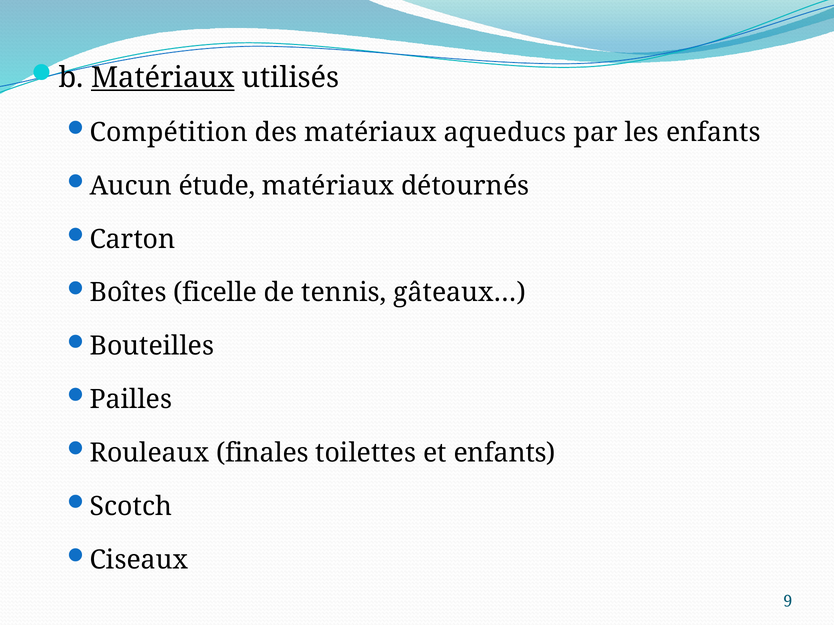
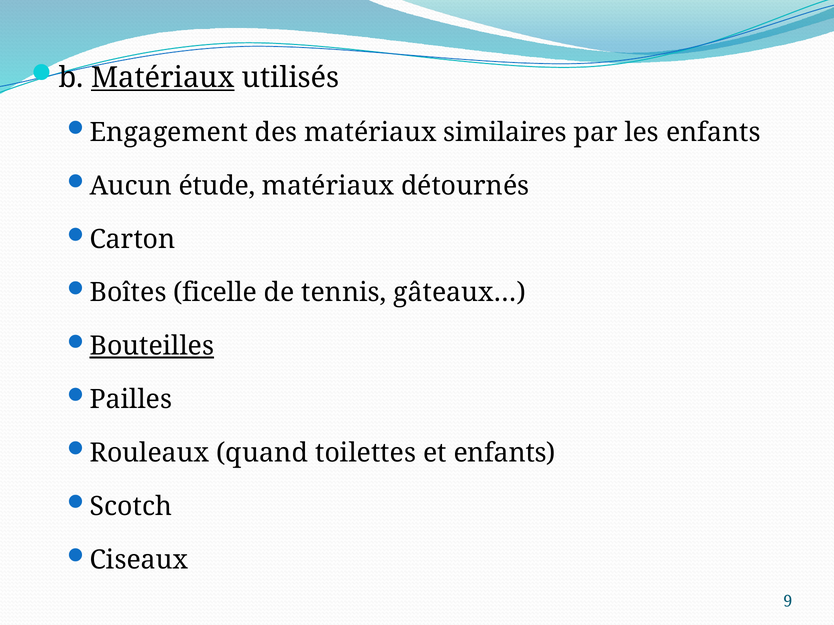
Compétition: Compétition -> Engagement
aqueducs: aqueducs -> similaires
Bouteilles underline: none -> present
finales: finales -> quand
